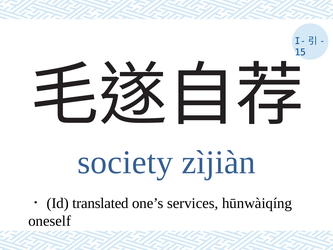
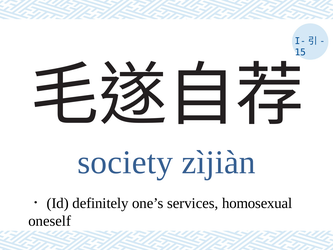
translated: translated -> definitely
hūnwàiqíng: hūnwàiqíng -> homosexual
